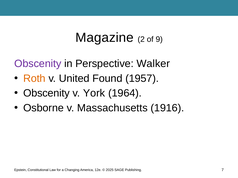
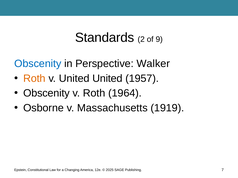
Magazine: Magazine -> Standards
Obscenity at (38, 64) colour: purple -> blue
United Found: Found -> United
v York: York -> Roth
1916: 1916 -> 1919
